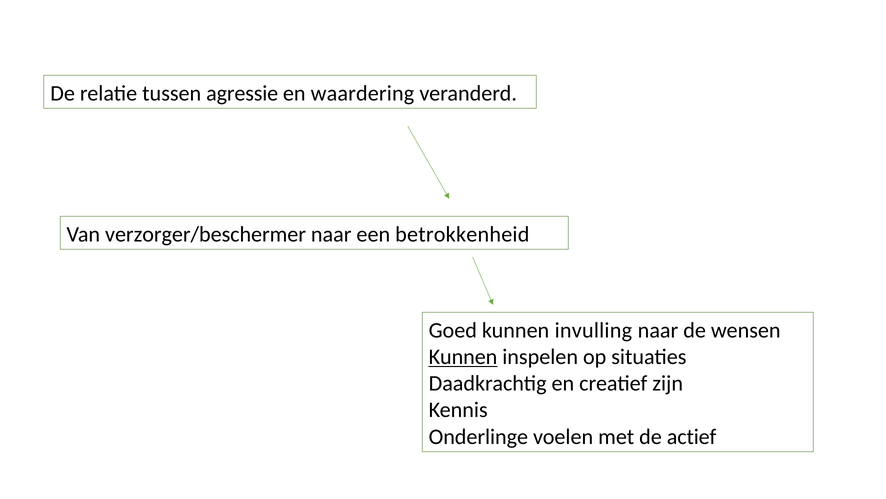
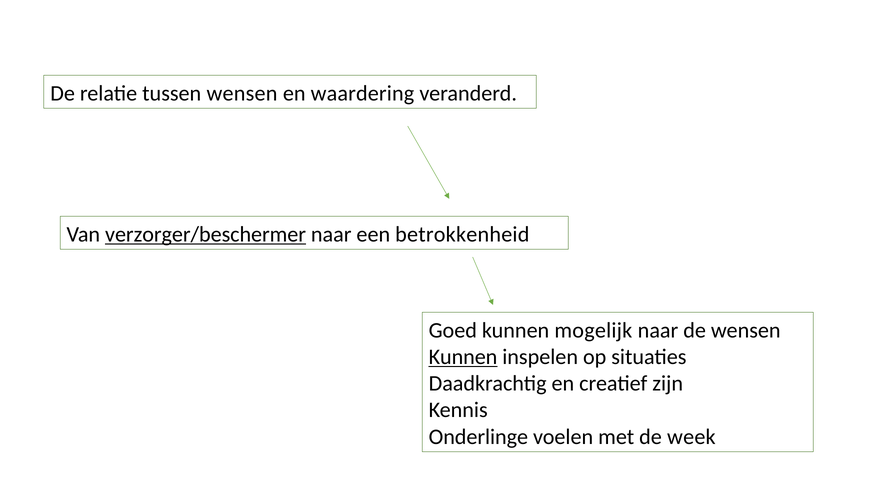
tussen agressie: agressie -> wensen
verzorger/beschermer underline: none -> present
invulling: invulling -> mogelijk
actief: actief -> week
